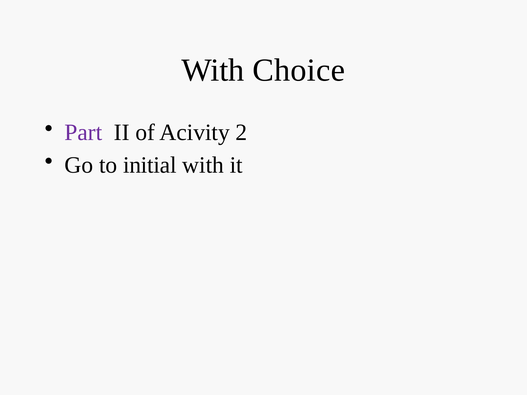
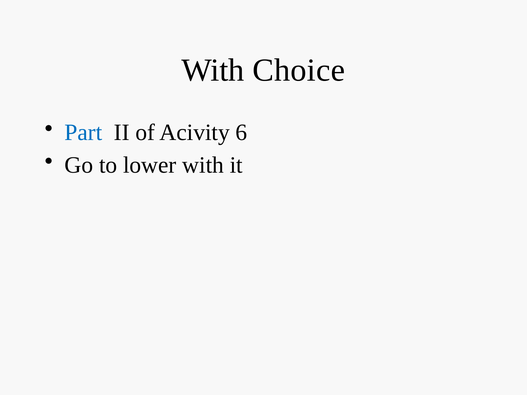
Part colour: purple -> blue
2: 2 -> 6
initial: initial -> lower
